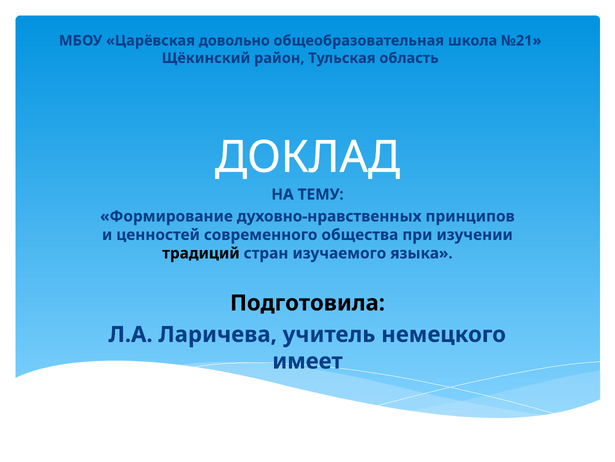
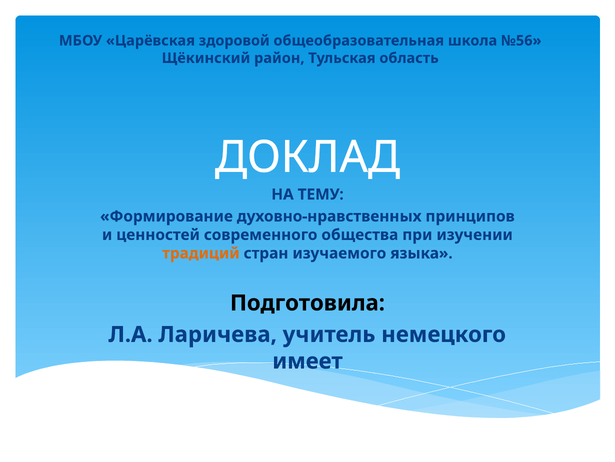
довольно: довольно -> здоровой
№21: №21 -> №56
традиций colour: black -> orange
